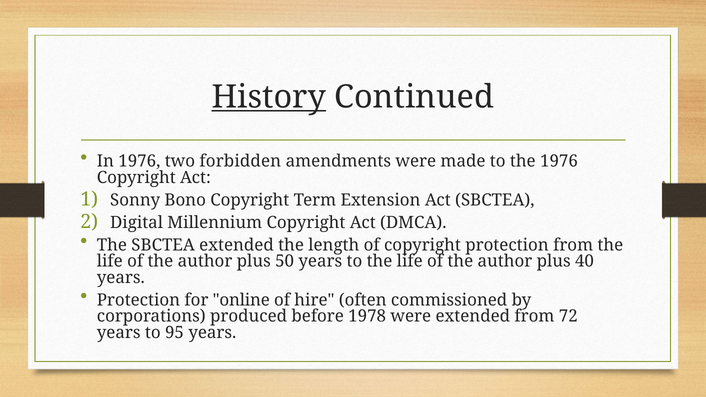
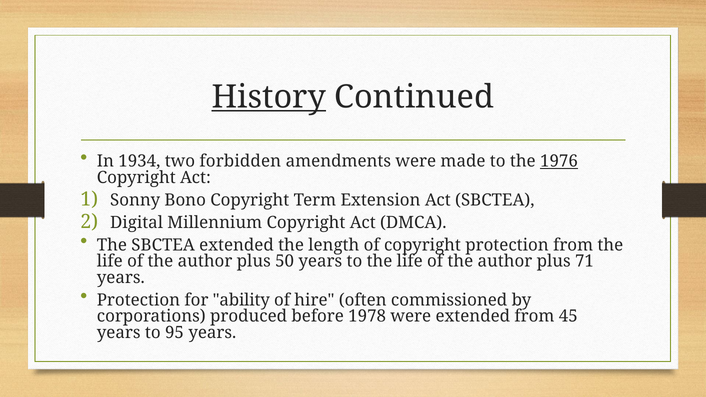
In 1976: 1976 -> 1934
1976 at (559, 161) underline: none -> present
40: 40 -> 71
online: online -> ability
72: 72 -> 45
